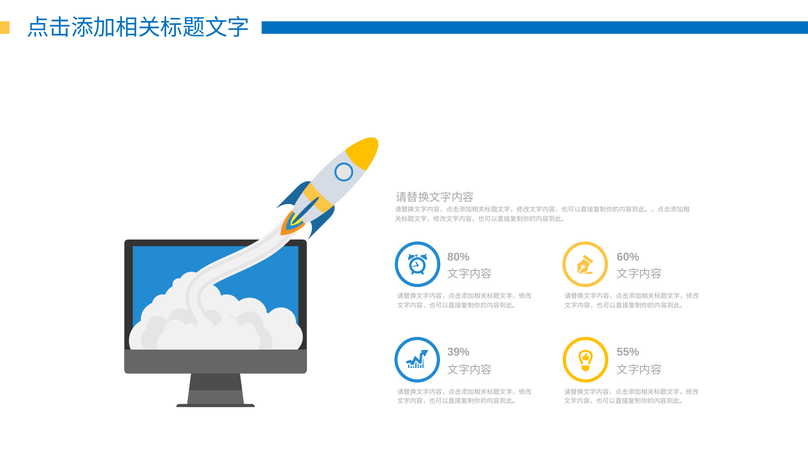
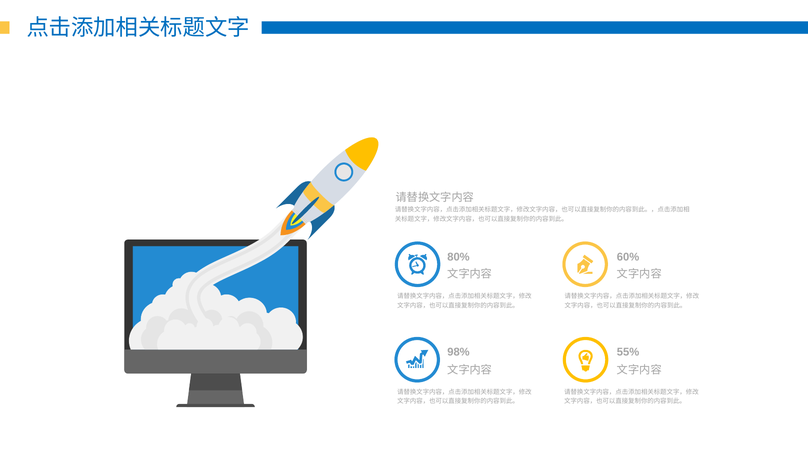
39%: 39% -> 98%
